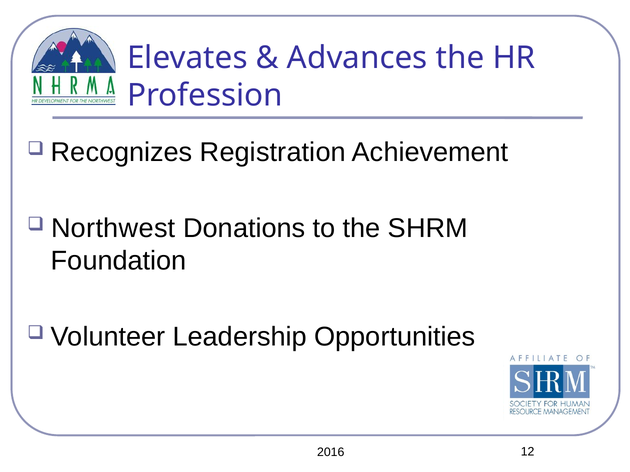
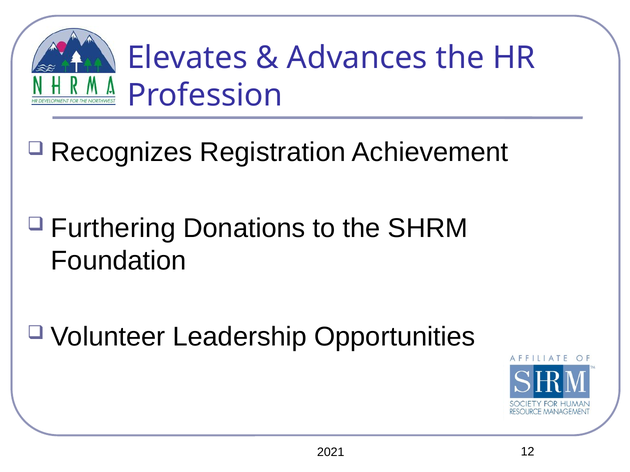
Northwest: Northwest -> Furthering
2016: 2016 -> 2021
